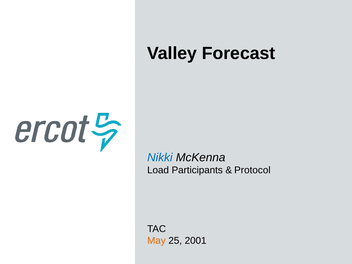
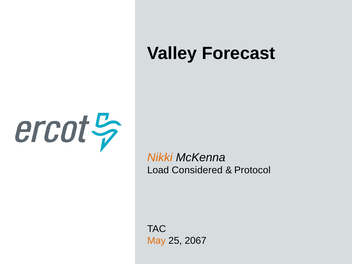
Nikki colour: blue -> orange
Participants: Participants -> Considered
2001: 2001 -> 2067
